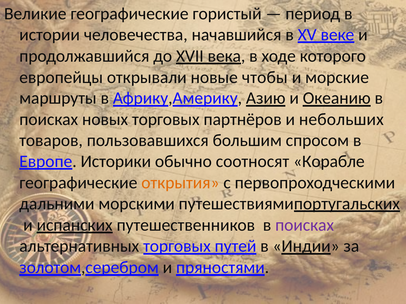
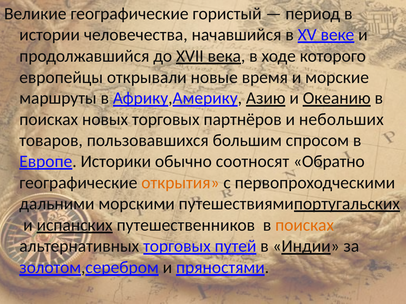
чтобы: чтобы -> время
Корабле: Корабле -> Обратно
поисках at (305, 225) colour: purple -> orange
